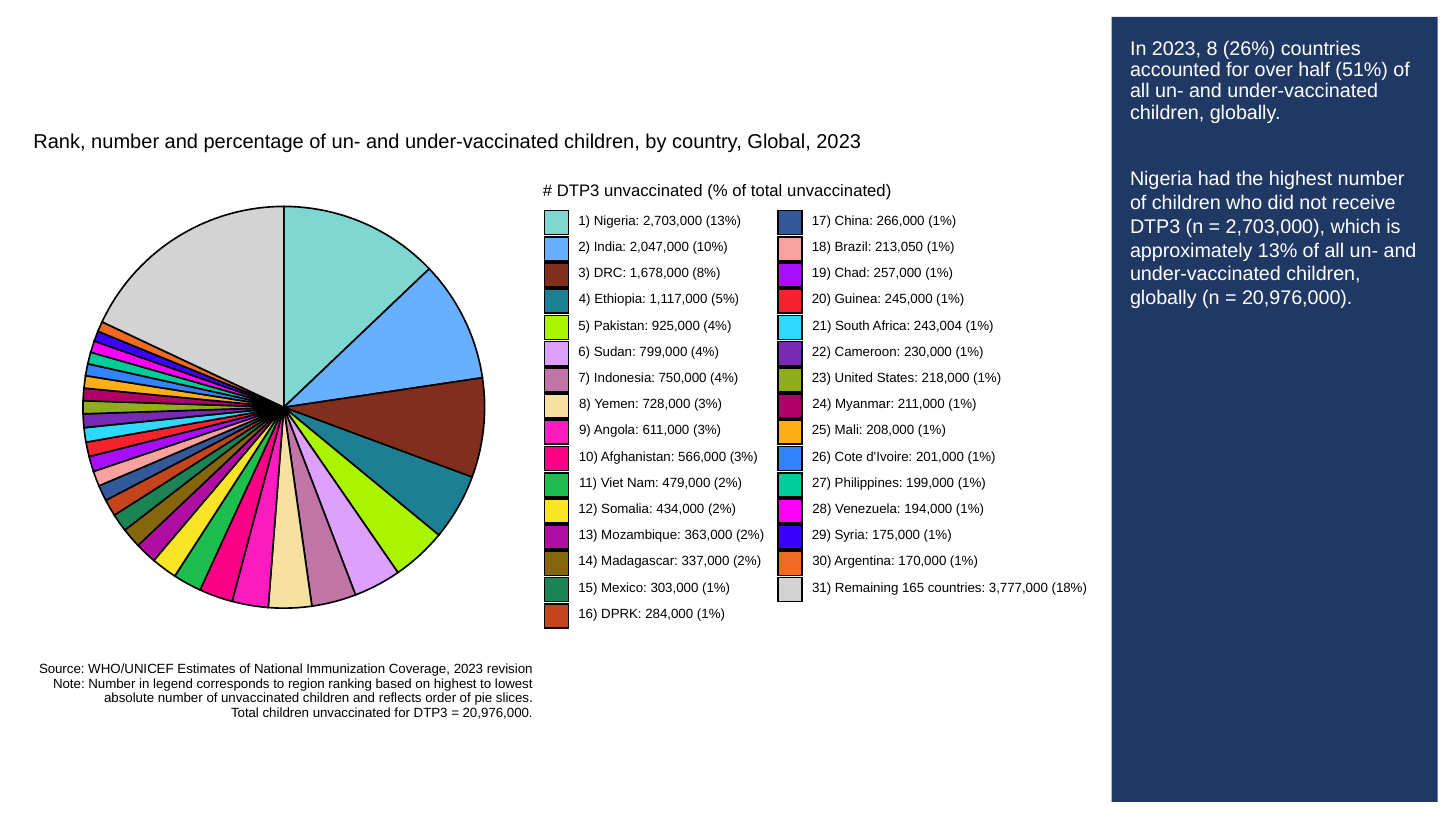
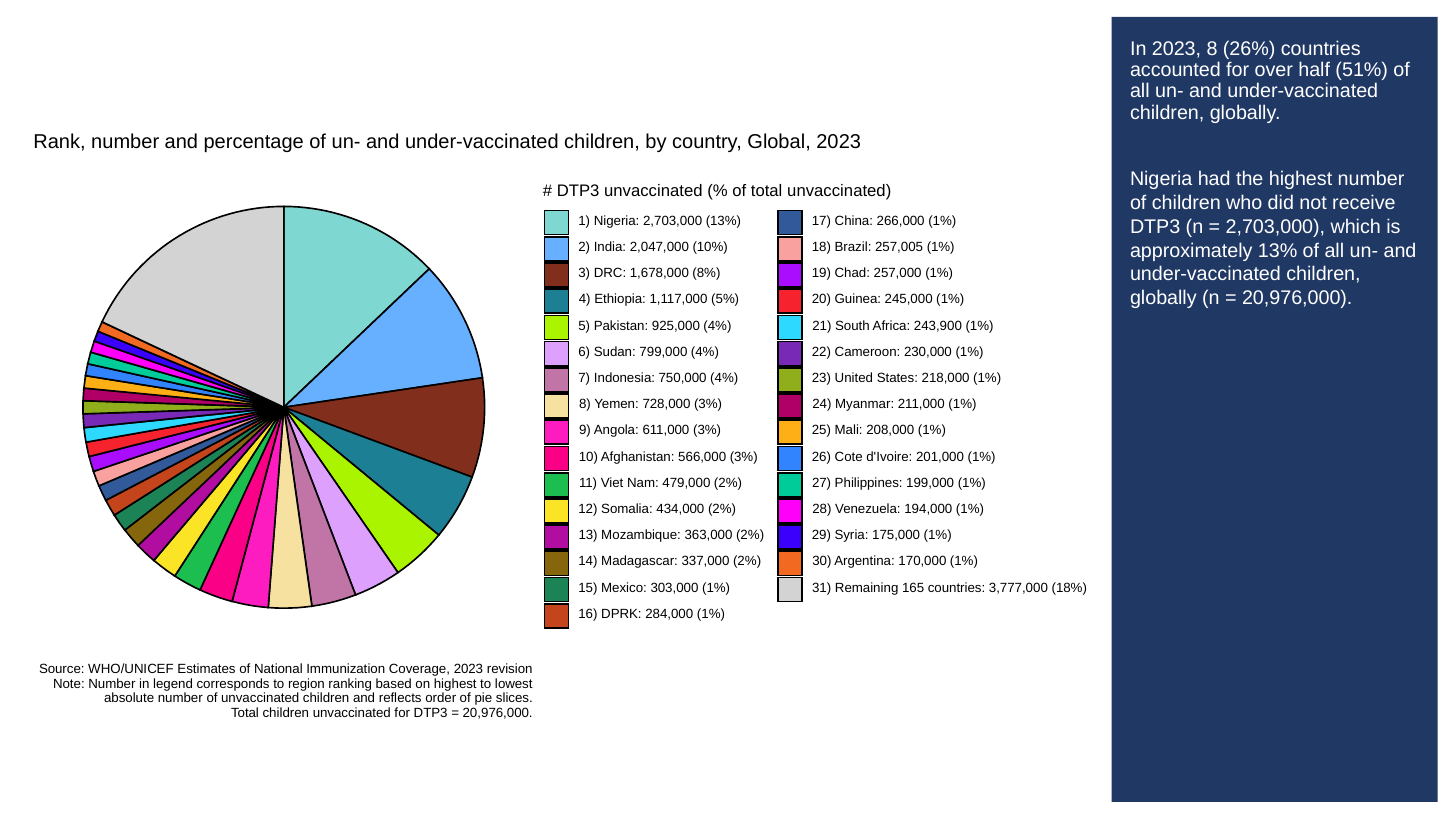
213,050: 213,050 -> 257,005
243,004: 243,004 -> 243,900
